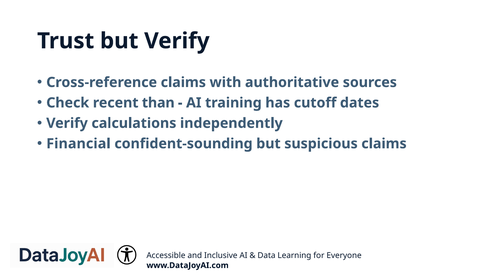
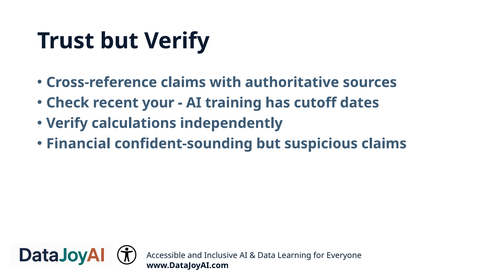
than: than -> your
